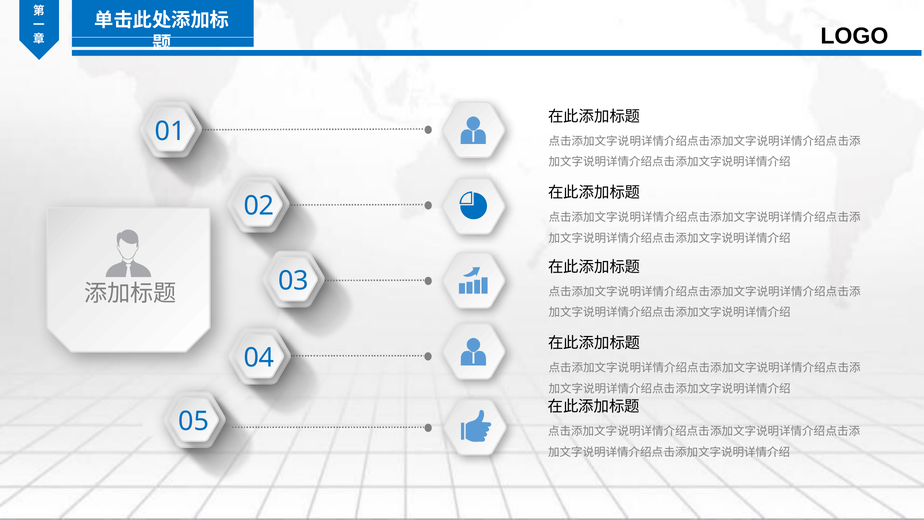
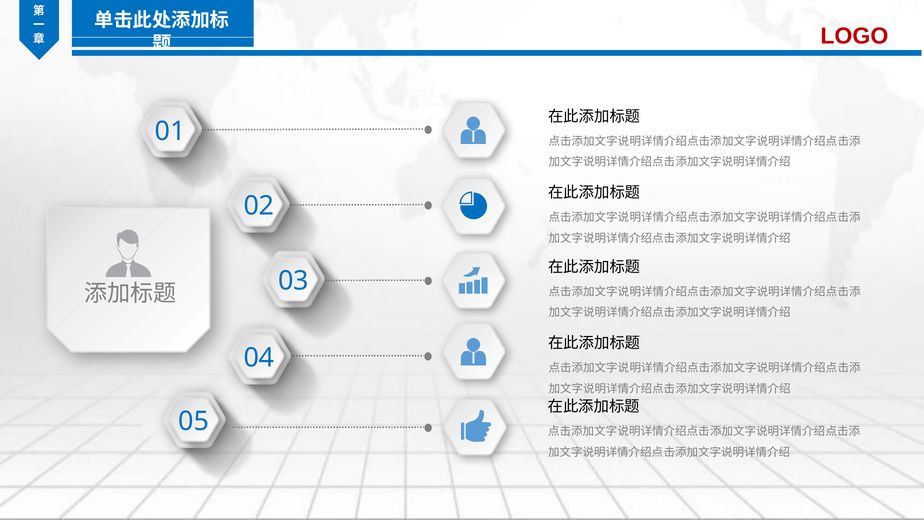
LOGO colour: black -> red
